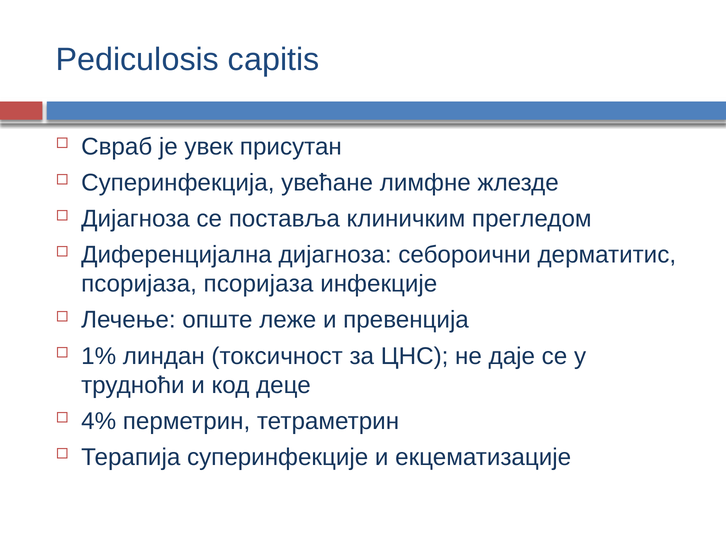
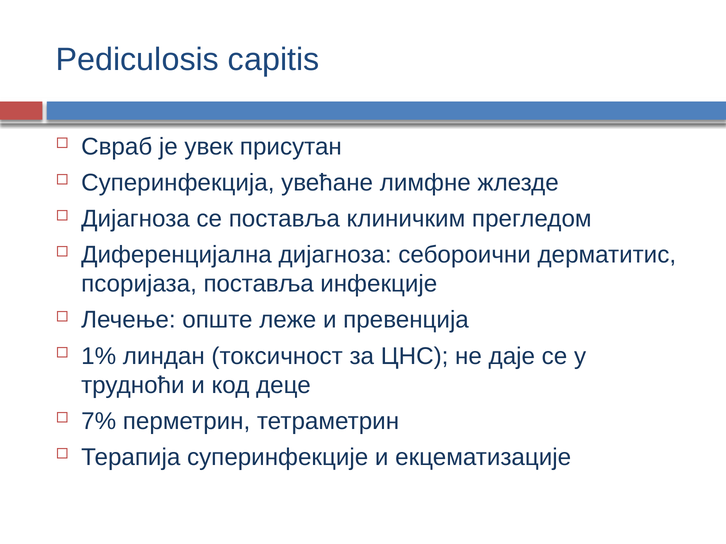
псоријаза псоријаза: псоријаза -> поставља
4%: 4% -> 7%
